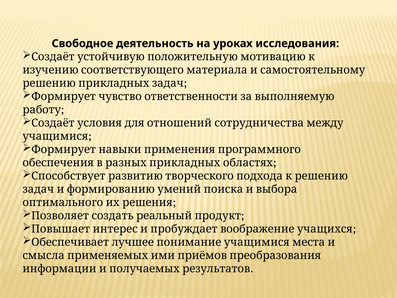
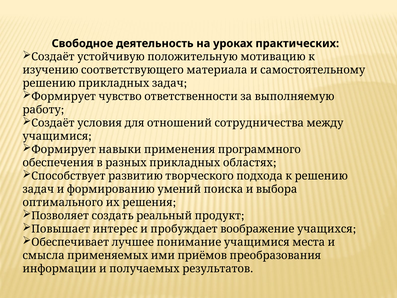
исследования: исследования -> практических
